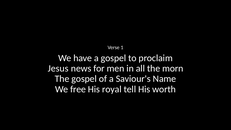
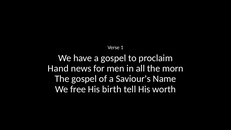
Jesus: Jesus -> Hand
royal: royal -> birth
